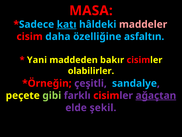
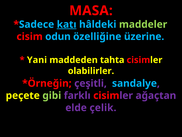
maddeler colour: pink -> light green
daha: daha -> odun
asfaltın: asfaltın -> üzerine
bakır: bakır -> tahta
ağaçtan underline: present -> none
şekil: şekil -> çelik
